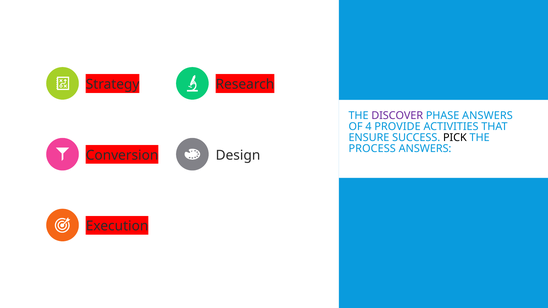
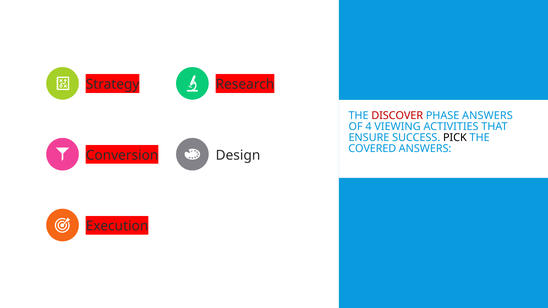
DISCOVER colour: purple -> red
PROVIDE: PROVIDE -> VIEWING
PROCESS: PROCESS -> COVERED
